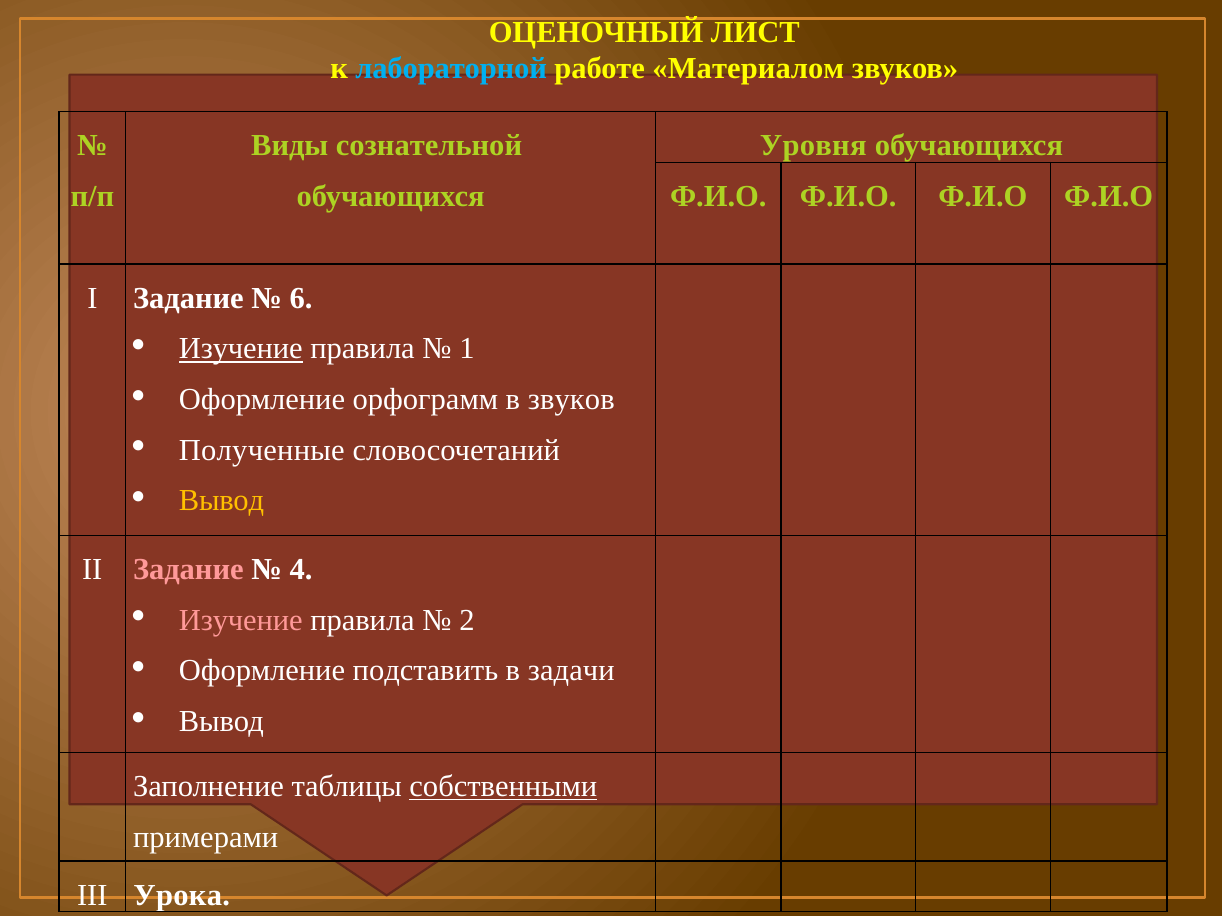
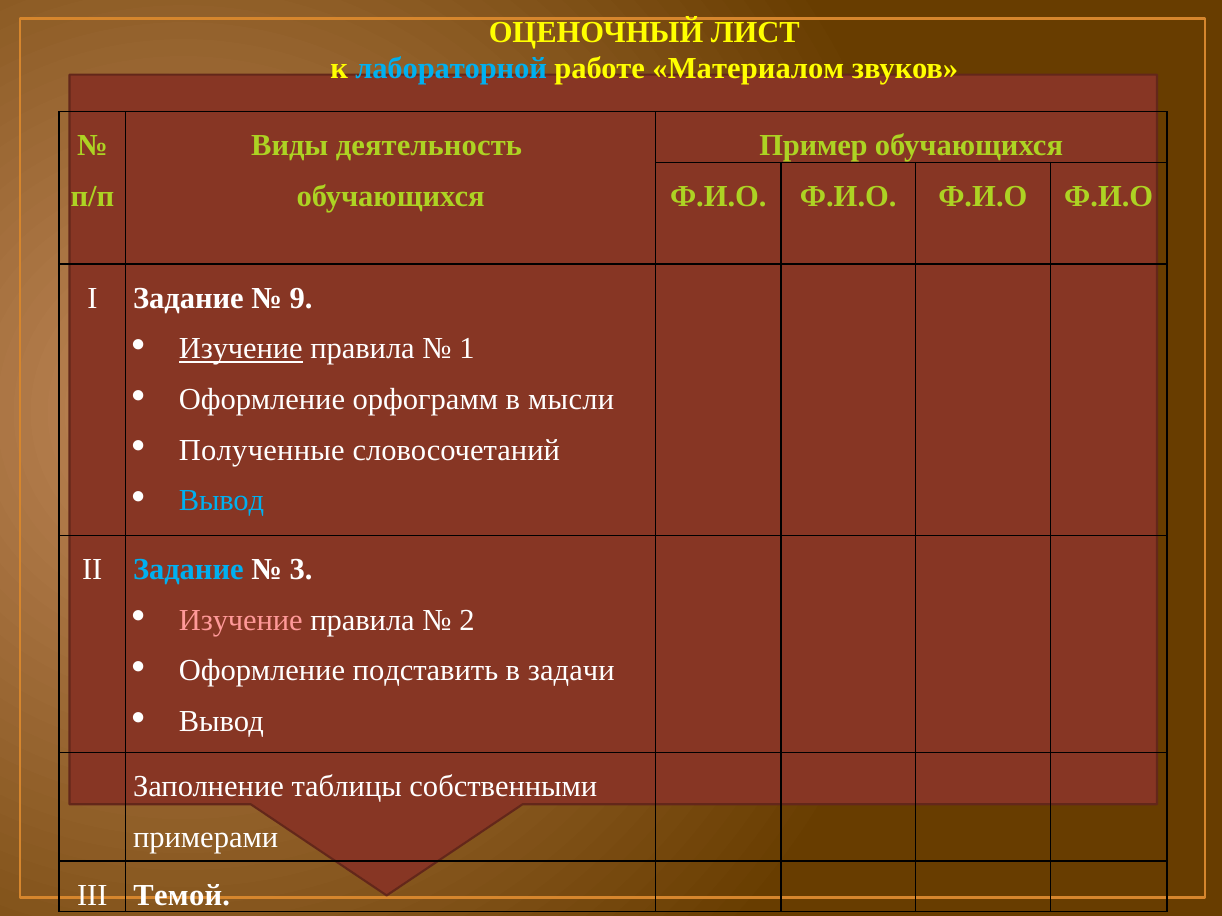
сознательной: сознательной -> деятельность
Уровня: Уровня -> Пример
6: 6 -> 9
в звуков: звуков -> мысли
Вывод at (221, 501) colour: yellow -> light blue
Задание at (188, 570) colour: pink -> light blue
4: 4 -> 3
собственными underline: present -> none
Урока: Урока -> Темой
